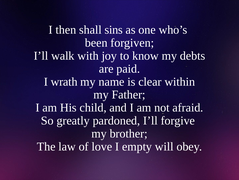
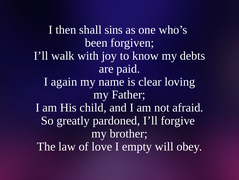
wrath: wrath -> again
within: within -> loving
